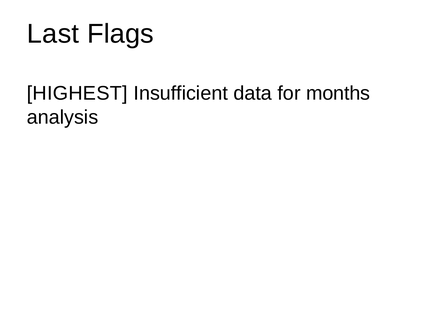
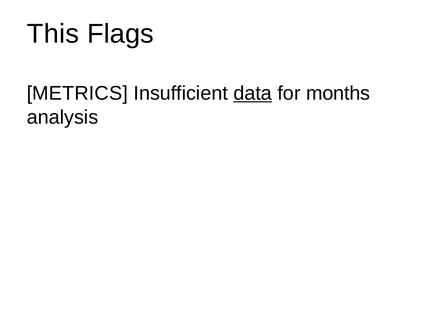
Last: Last -> This
HIGHEST: HIGHEST -> METRICS
data underline: none -> present
